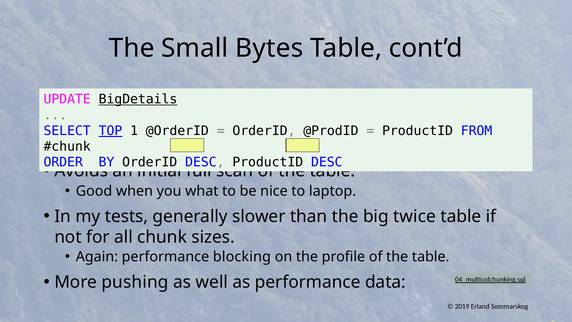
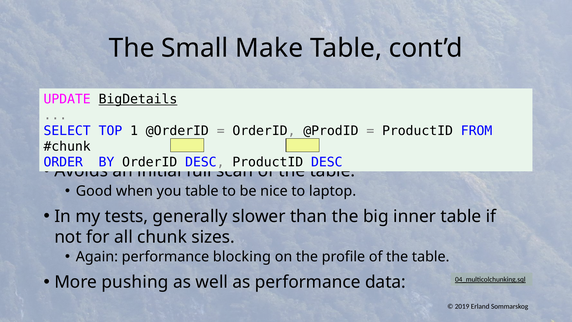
Bytes: Bytes -> Make
TOP underline: present -> none
you what: what -> table
twice: twice -> inner
